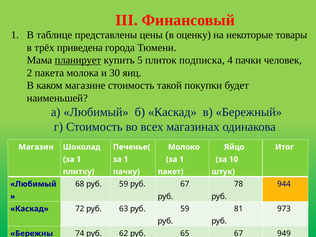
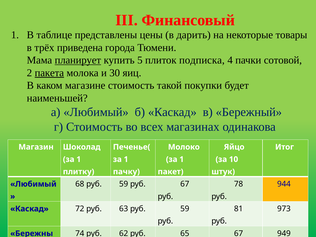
оценку: оценку -> дарить
человек: человек -> сотовой
пакета underline: none -> present
